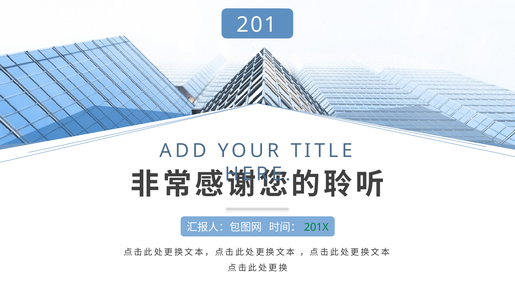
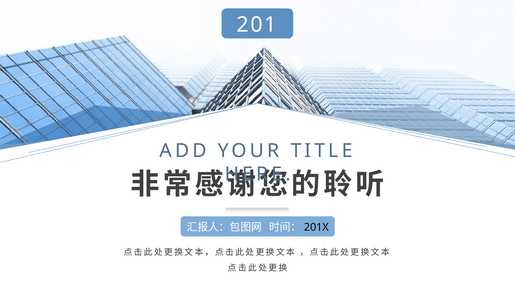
201X colour: green -> black
